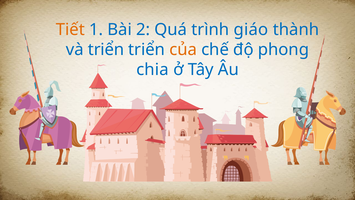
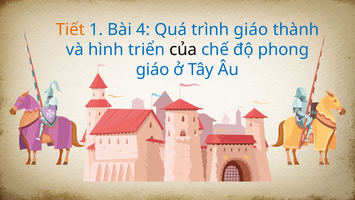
2: 2 -> 4
và triển: triển -> hình
của colour: orange -> black
chia at (152, 69): chia -> giáo
